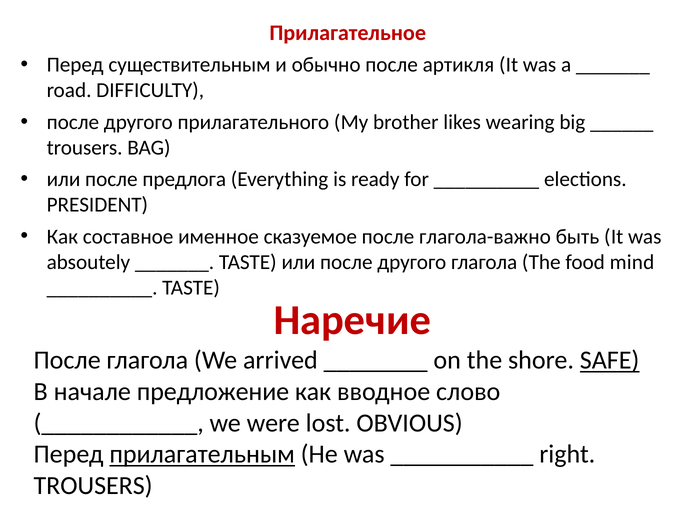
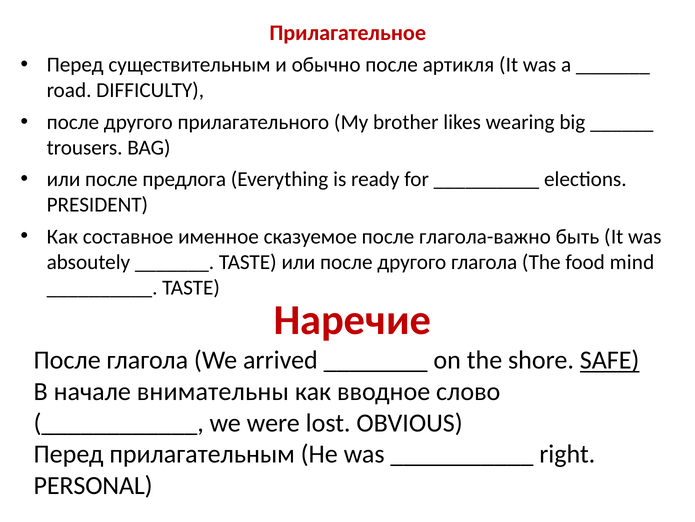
предложение: предложение -> внимательны
прилагательным underline: present -> none
TROUSERS at (93, 485): TROUSERS -> PERSONAL
